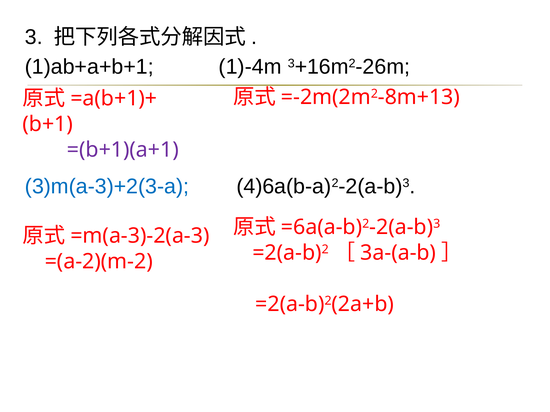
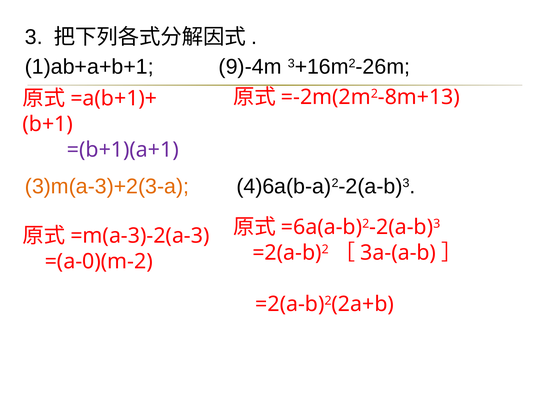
1)-4m: 1)-4m -> 9)-4m
3)m(a-3)+2(3-a colour: blue -> orange
=(a-2)(m-2: =(a-2)(m-2 -> =(a-0)(m-2
